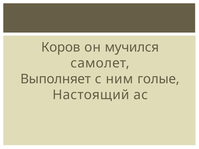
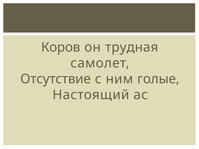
мучился: мучился -> трудная
Выполняет: Выполняет -> Отсутствие
